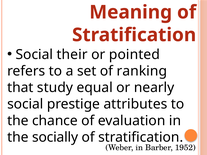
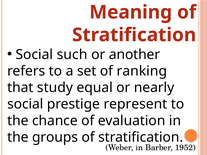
their: their -> such
pointed: pointed -> another
attributes: attributes -> represent
socially: socially -> groups
